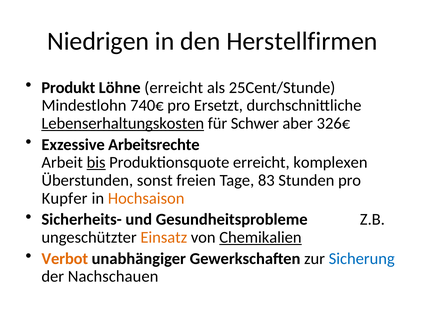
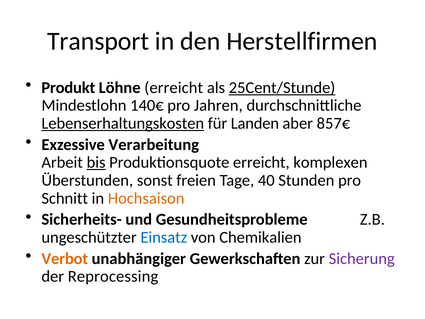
Niedrigen: Niedrigen -> Transport
25Cent/Stunde underline: none -> present
740€: 740€ -> 140€
Ersetzt: Ersetzt -> Jahren
Schwer: Schwer -> Landen
326€: 326€ -> 857€
Arbeitsrechte: Arbeitsrechte -> Verarbeitung
83: 83 -> 40
Kupfer: Kupfer -> Schnitt
Einsatz colour: orange -> blue
Chemikalien underline: present -> none
Sicherung colour: blue -> purple
Nachschauen: Nachschauen -> Reprocessing
